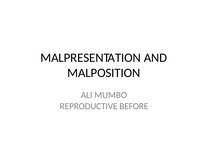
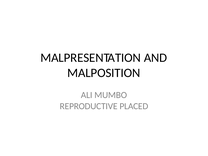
BEFORE: BEFORE -> PLACED
